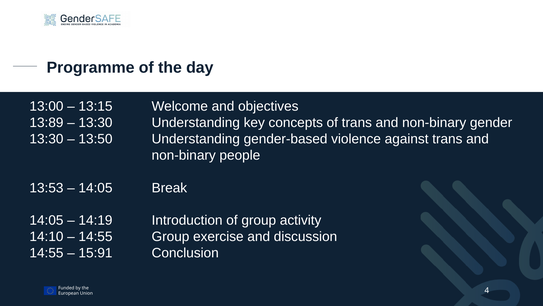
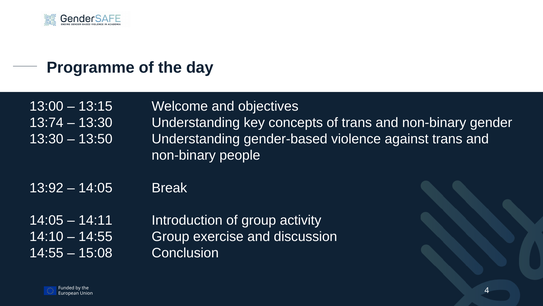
13:89: 13:89 -> 13:74
13:53: 13:53 -> 13:92
14:19: 14:19 -> 14:11
15:91: 15:91 -> 15:08
